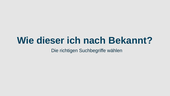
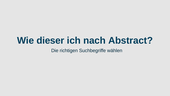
Bekannt: Bekannt -> Abstract
